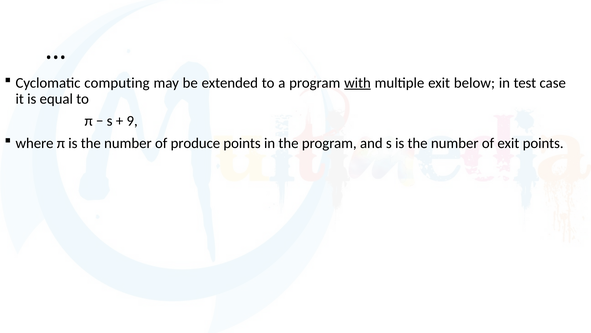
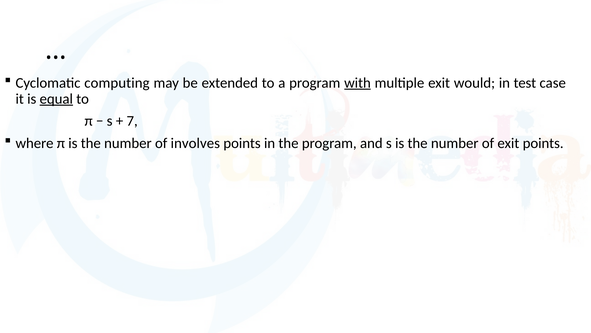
below: below -> would
equal underline: none -> present
9: 9 -> 7
produce: produce -> involves
